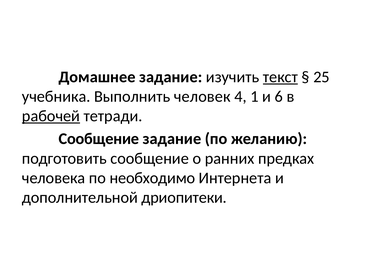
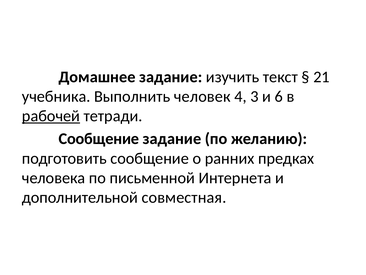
текст underline: present -> none
25: 25 -> 21
1: 1 -> 3
необходимо: необходимо -> письменной
дриопитеки: дриопитеки -> совместная
